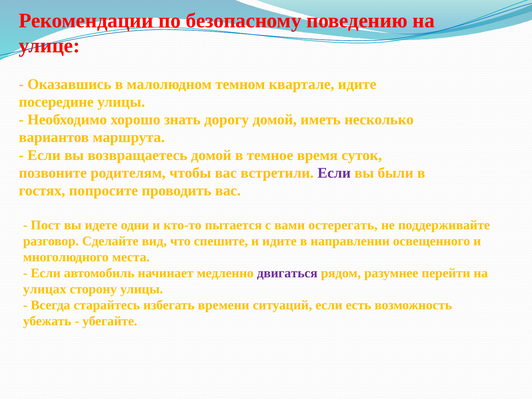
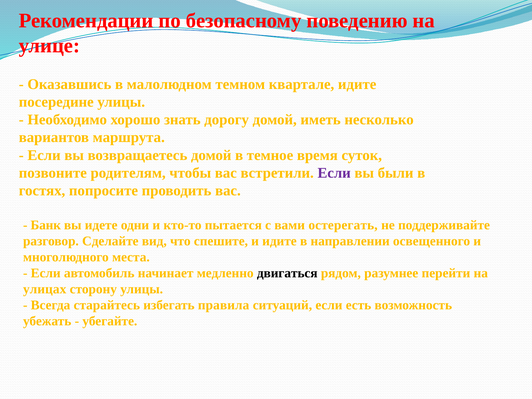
Пост: Пост -> Банк
двигаться colour: purple -> black
времени: времени -> правила
